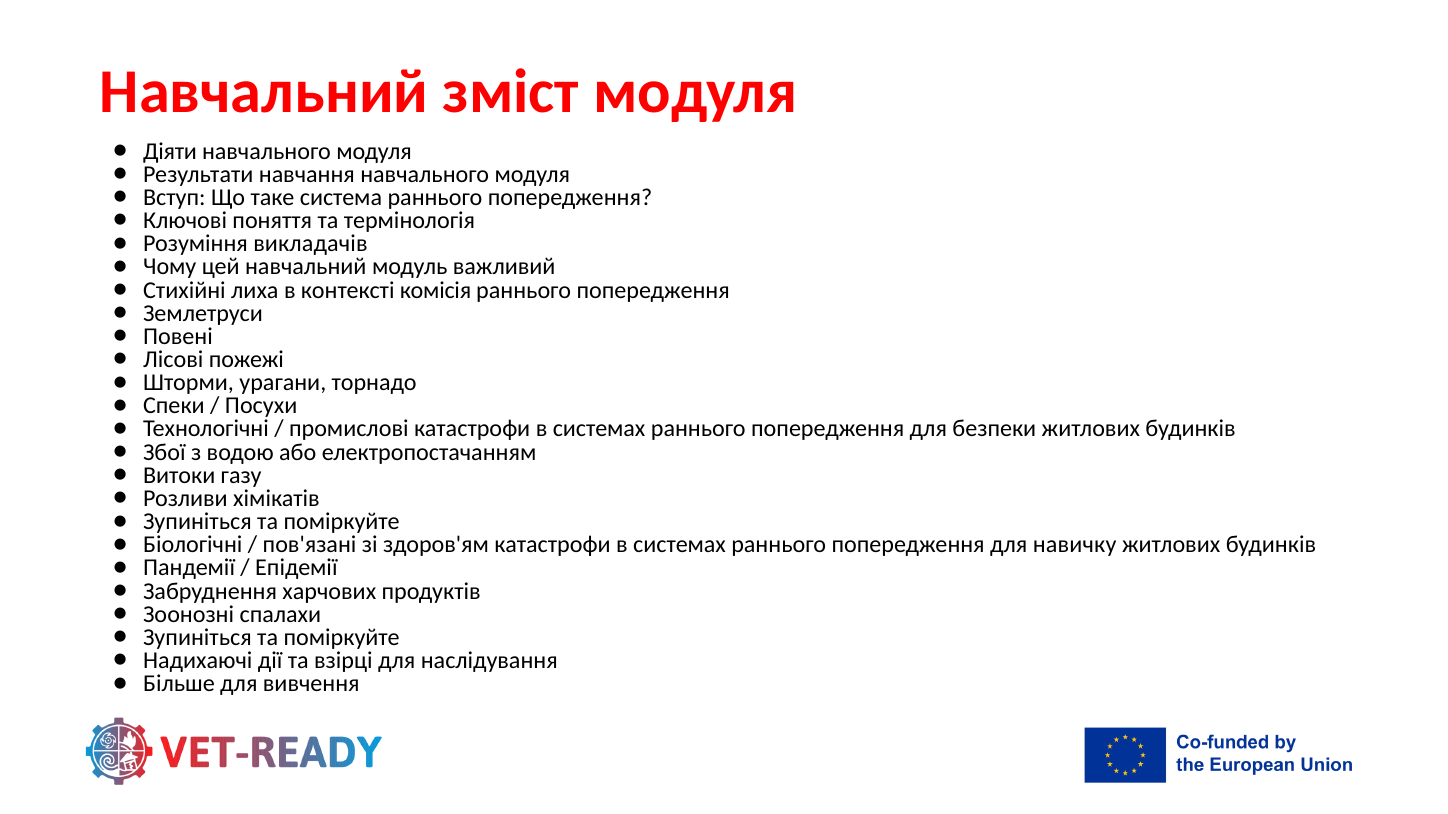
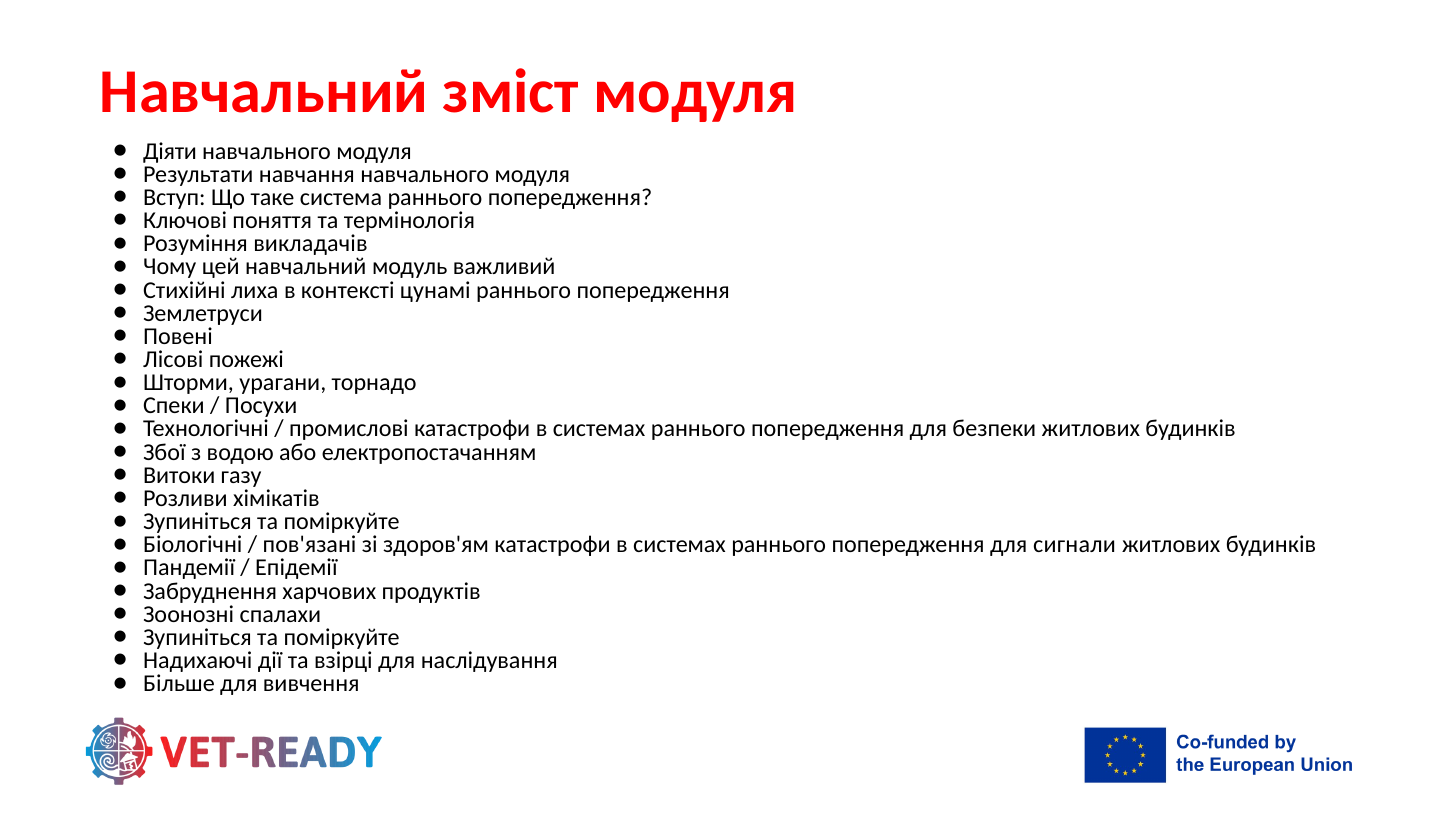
комісія: комісія -> цунамі
навичку: навичку -> сигнали
